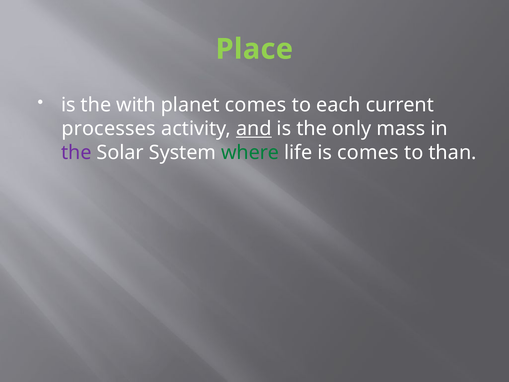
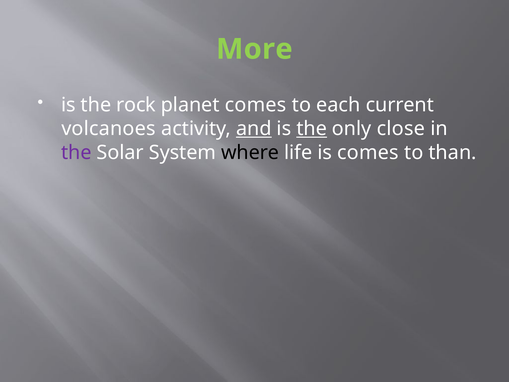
Place: Place -> More
with: with -> rock
processes: processes -> volcanoes
the at (312, 129) underline: none -> present
mass: mass -> close
where colour: green -> black
